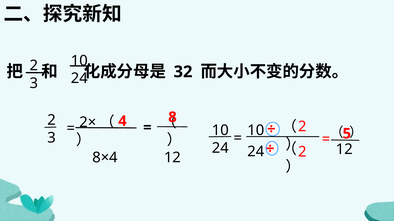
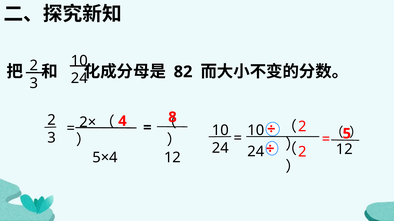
32: 32 -> 82
8×4: 8×4 -> 5×4
